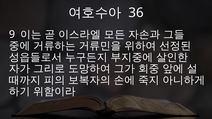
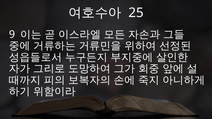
36: 36 -> 25
